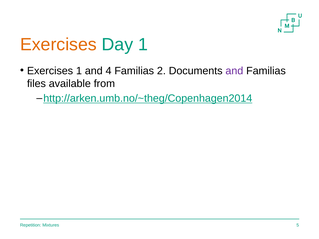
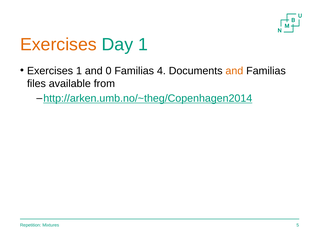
4: 4 -> 0
2: 2 -> 4
and at (234, 71) colour: purple -> orange
